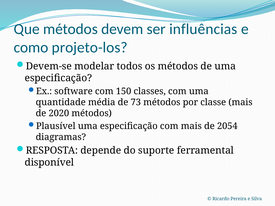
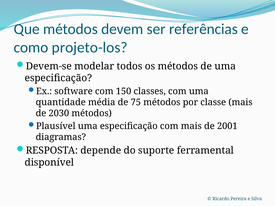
influências: influências -> referências
73: 73 -> 75
2020: 2020 -> 2030
2054: 2054 -> 2001
